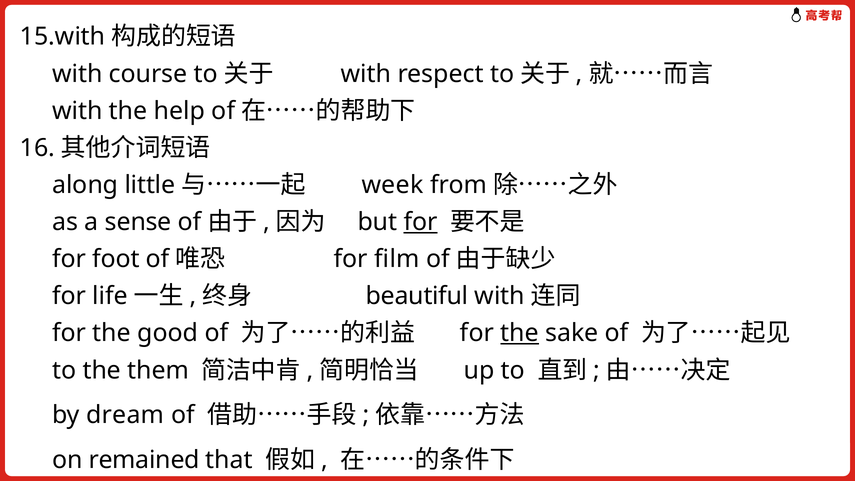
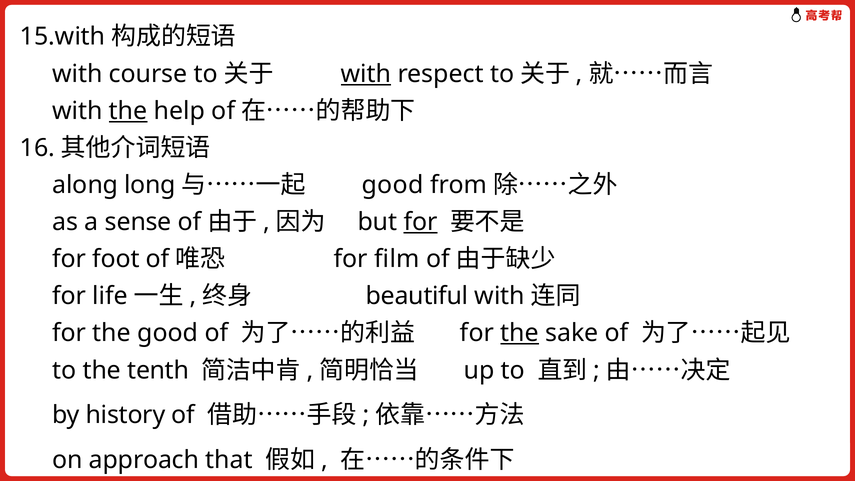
with at (366, 74) underline: none -> present
the at (128, 111) underline: none -> present
little: little -> long
week at (393, 185): week -> good
them: them -> tenth
dream: dream -> history
remained: remained -> approach
